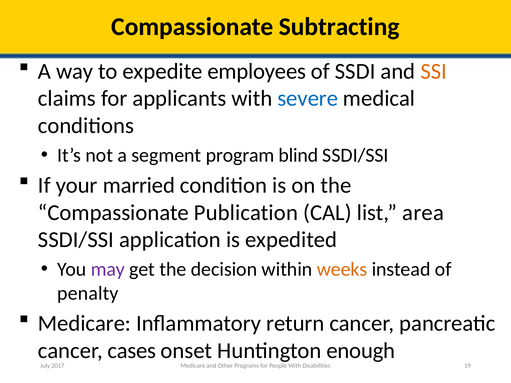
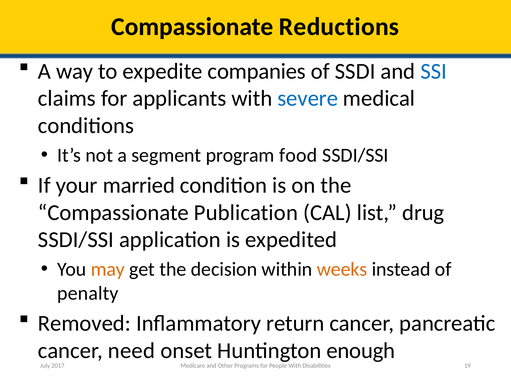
Subtracting: Subtracting -> Reductions
employees: employees -> companies
SSI colour: orange -> blue
blind: blind -> food
area: area -> drug
may colour: purple -> orange
Medicare at (84, 323): Medicare -> Removed
cases: cases -> need
